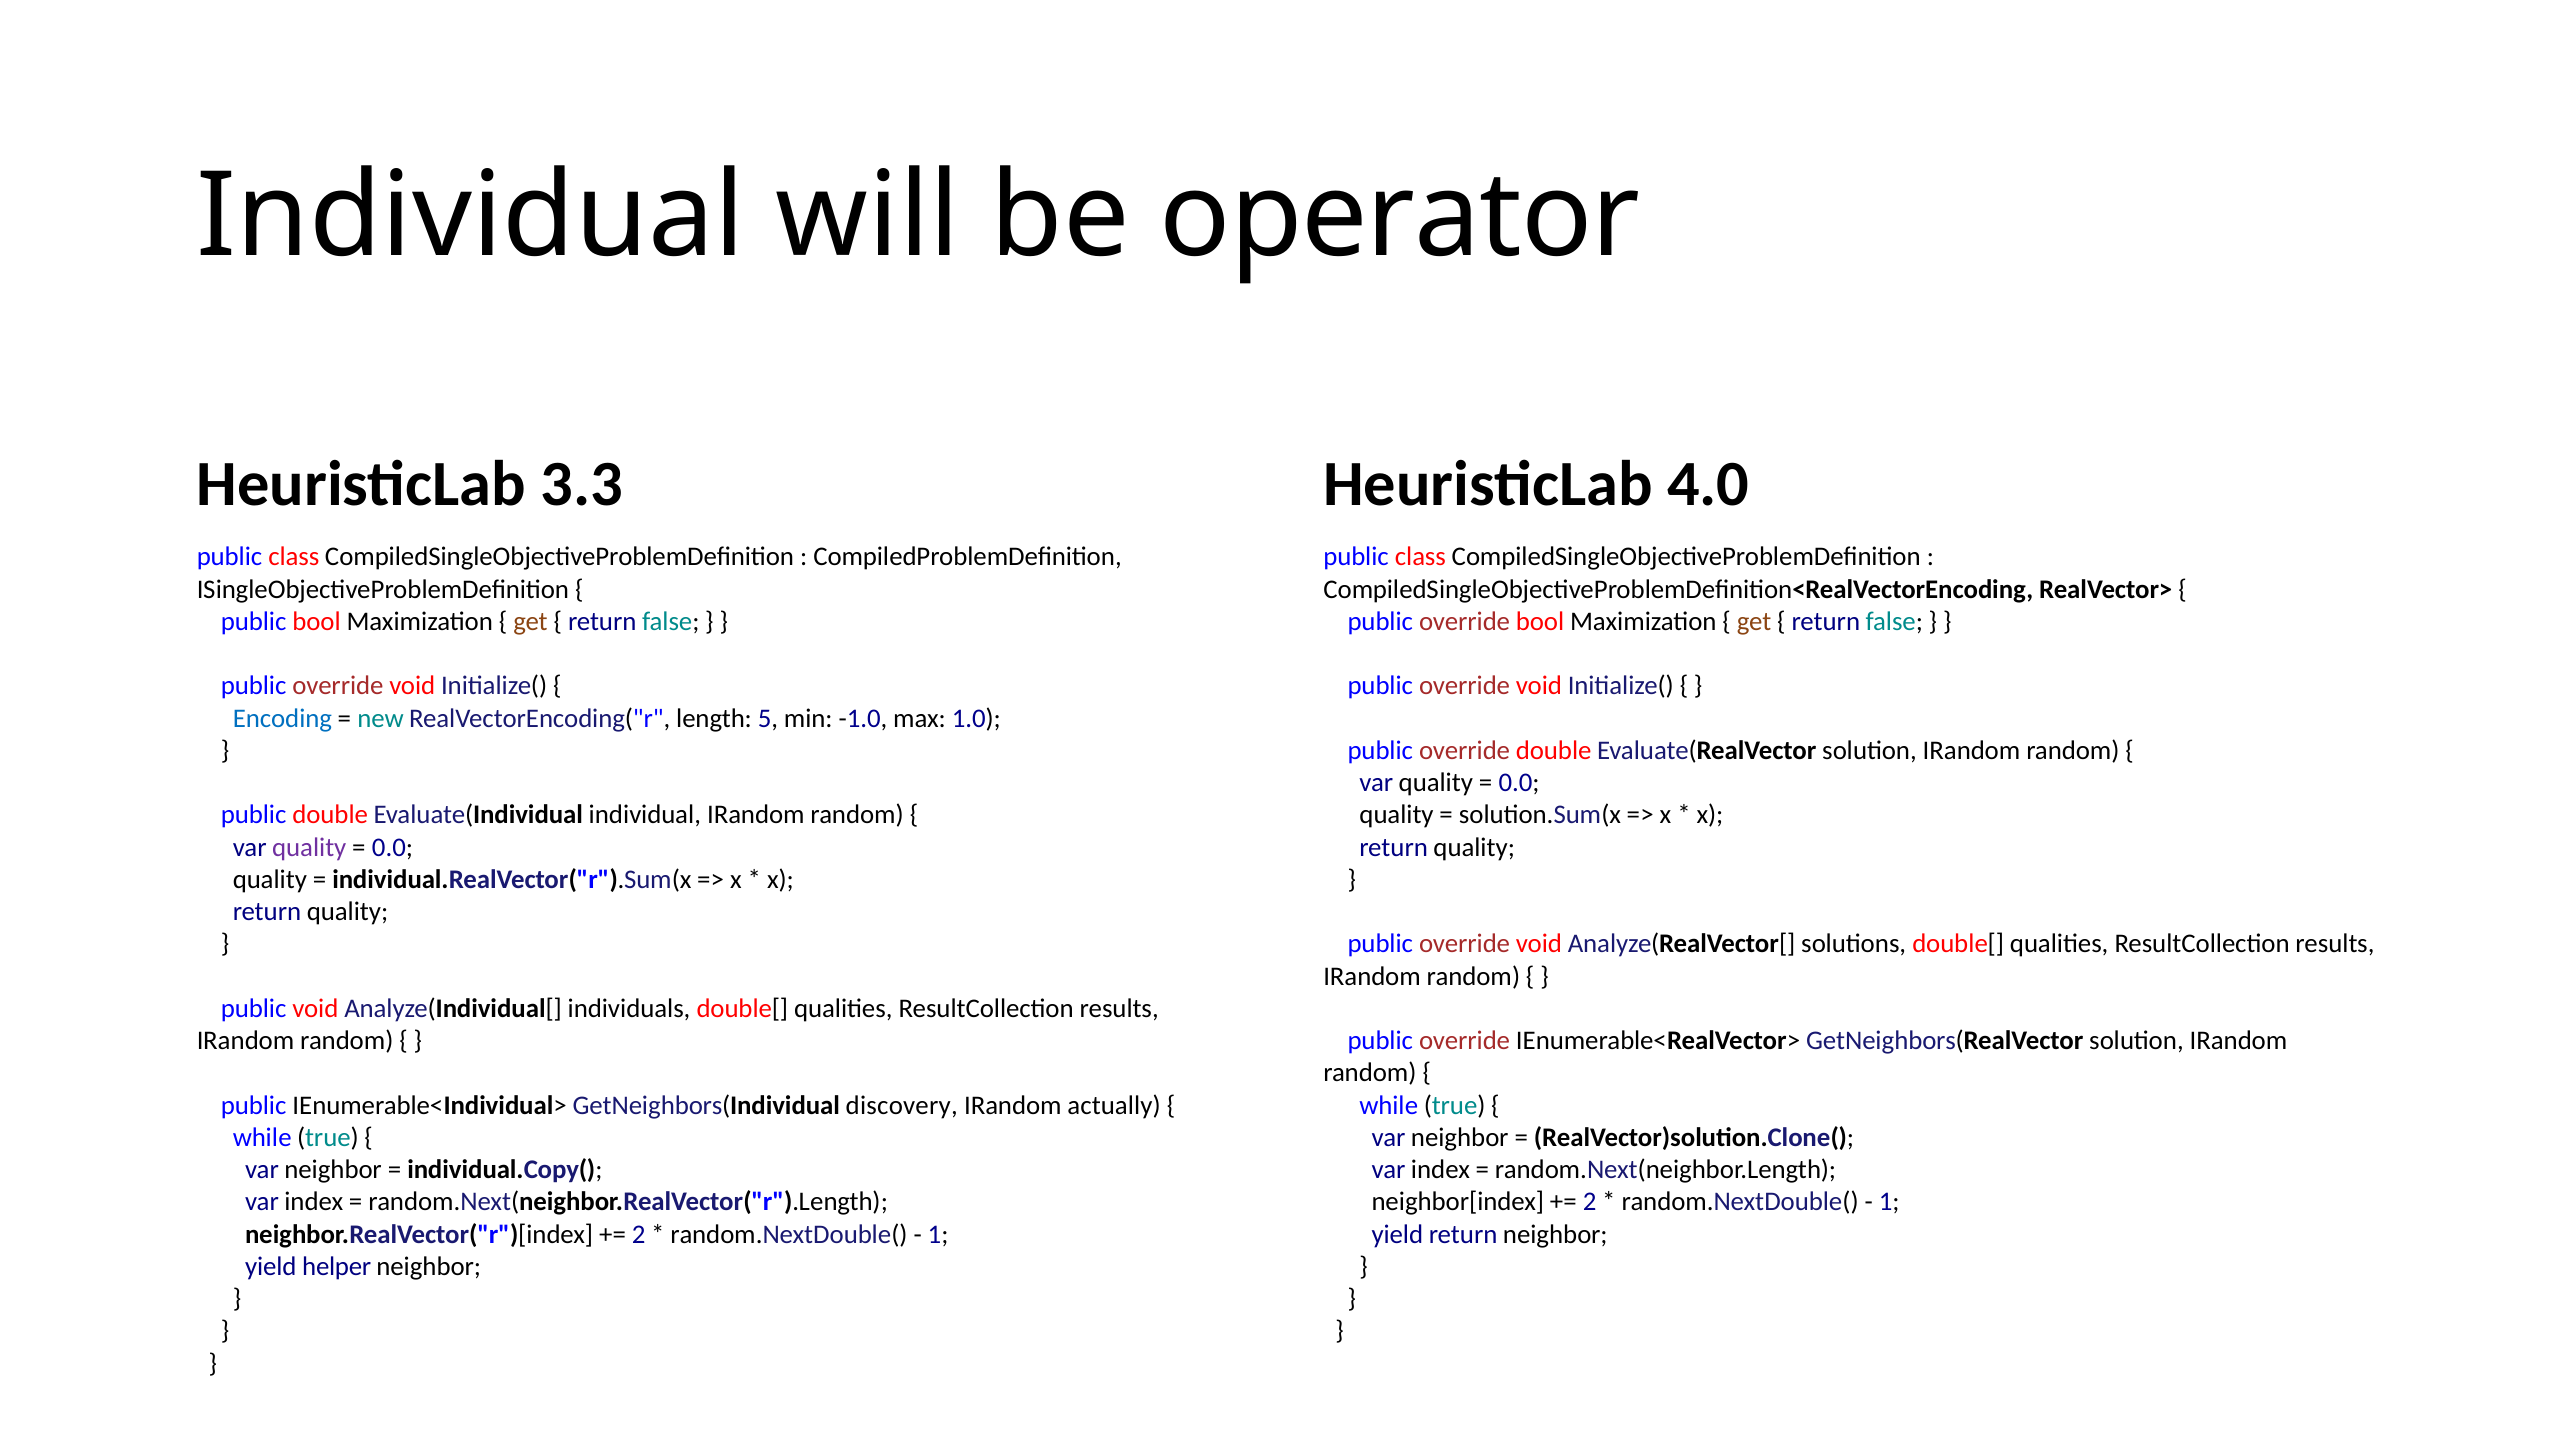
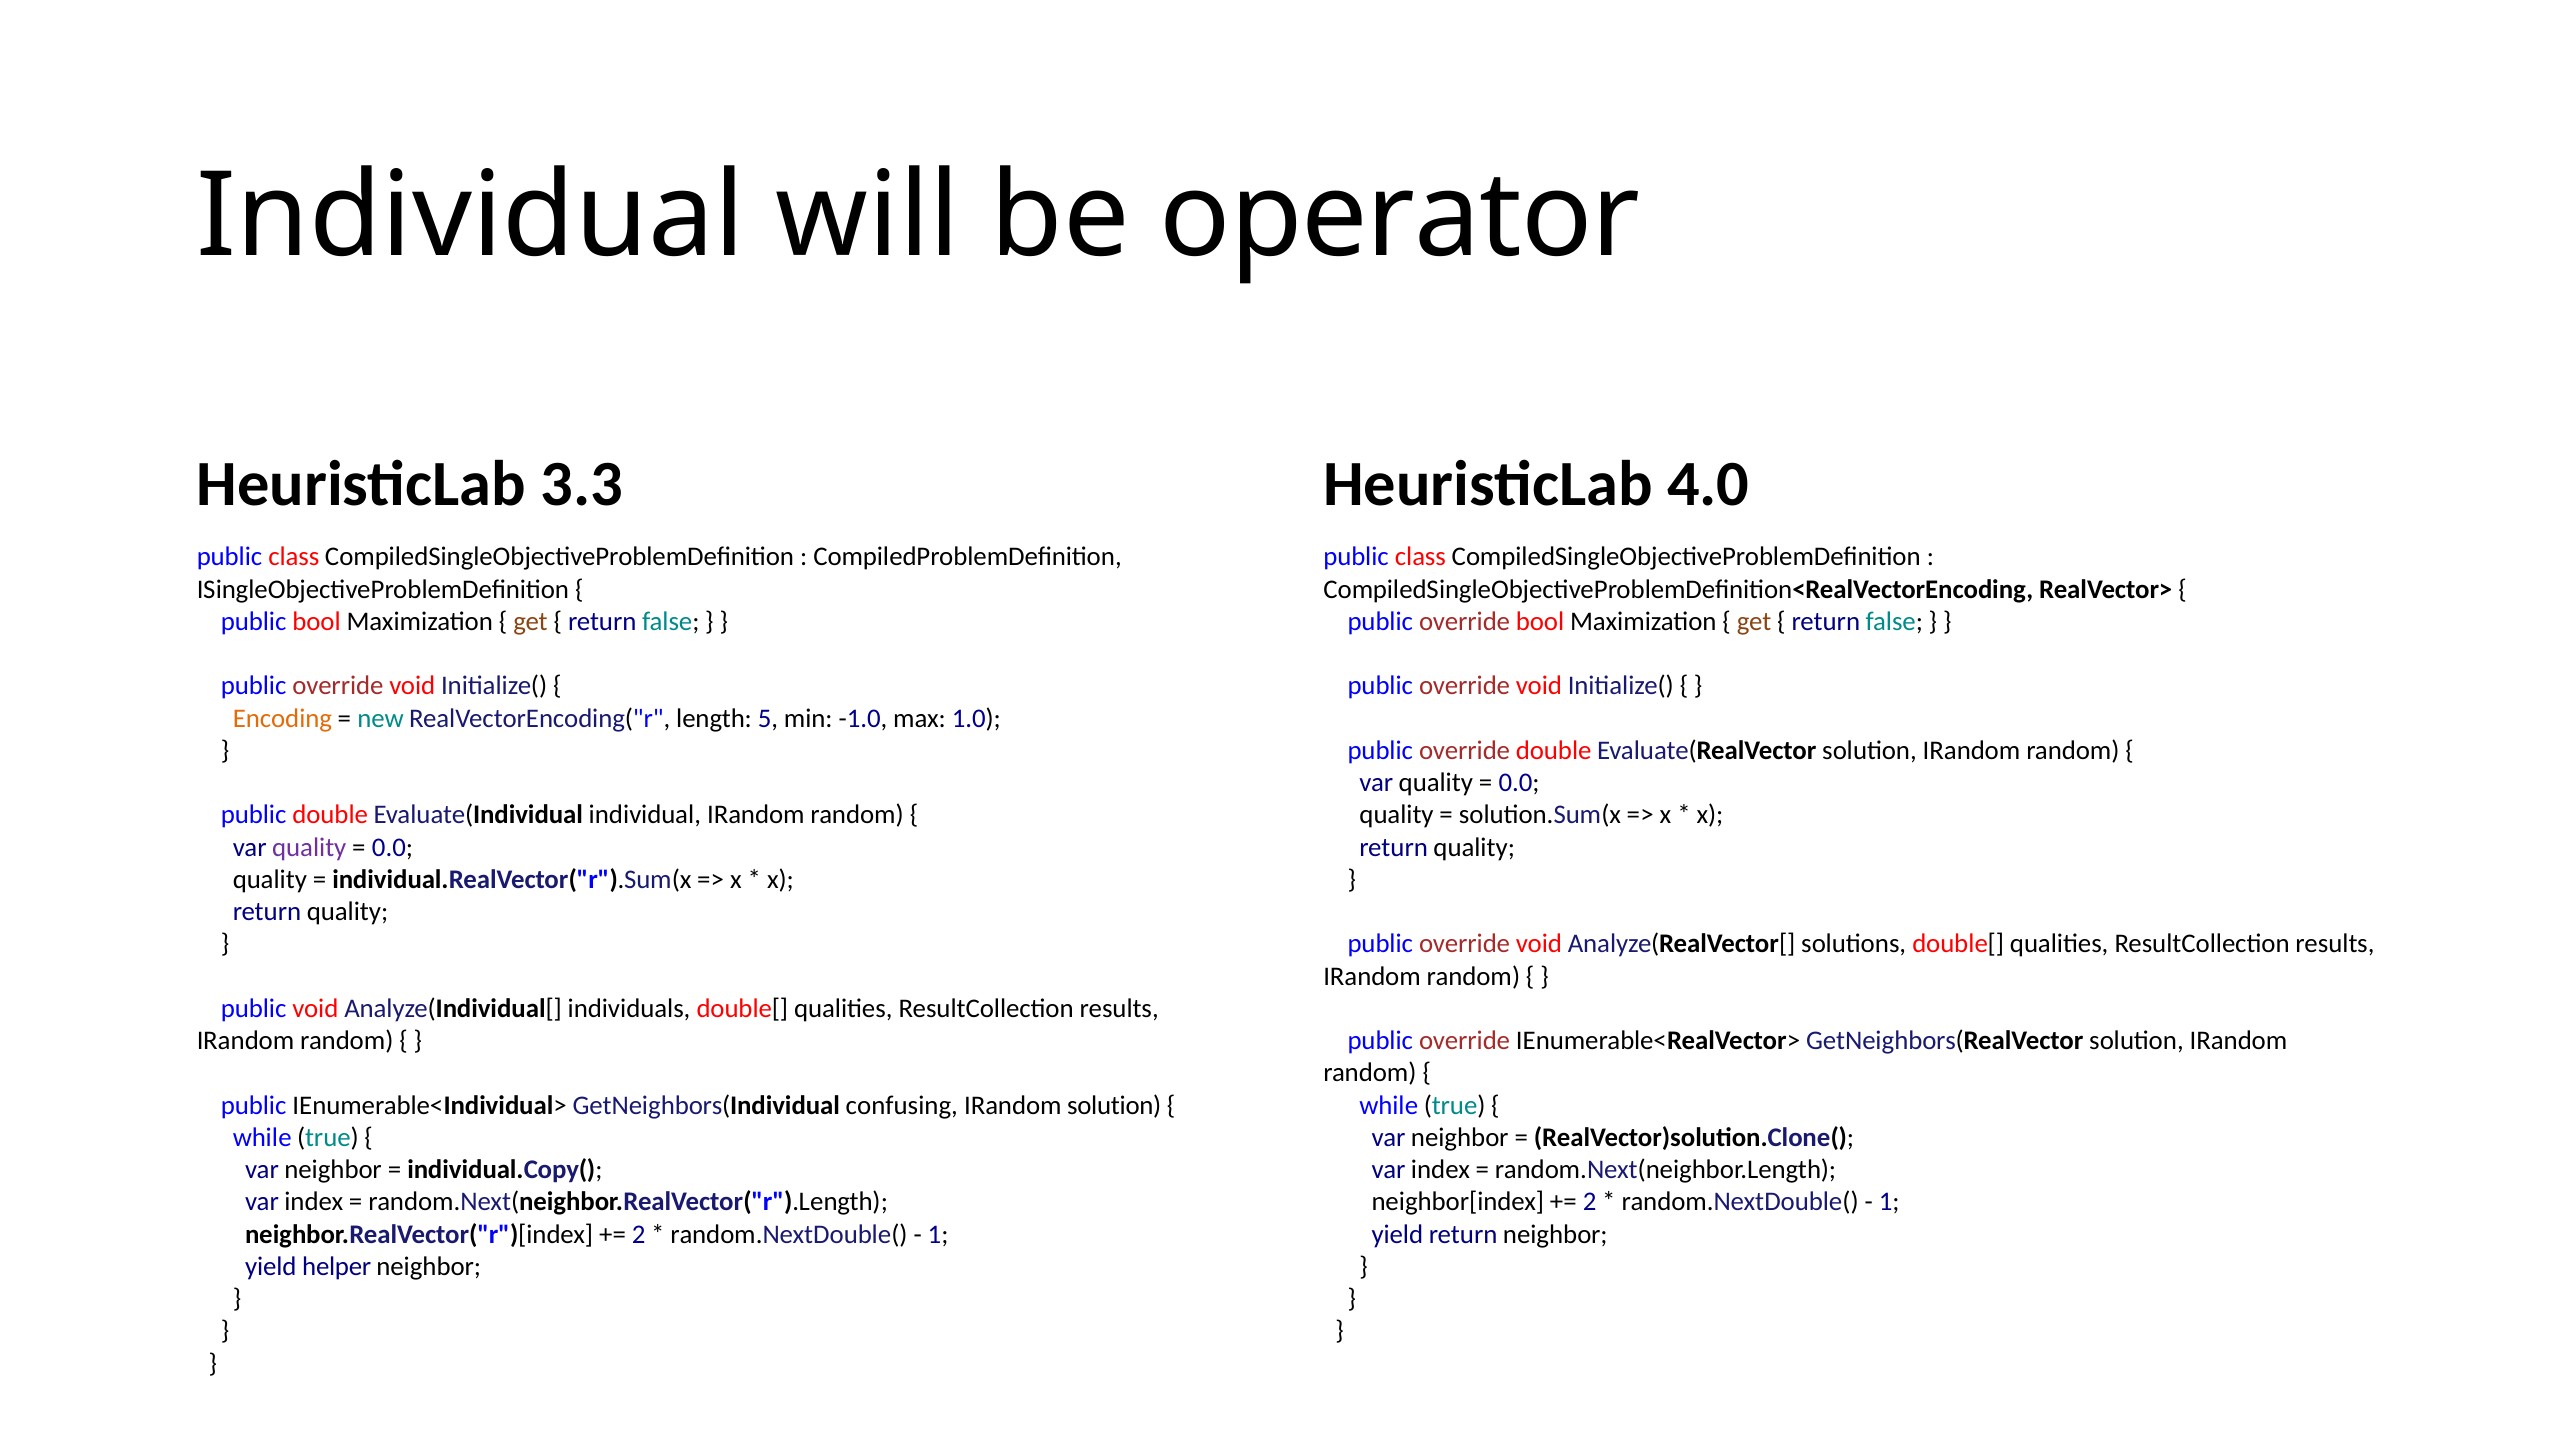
Encoding colour: blue -> orange
discovery: discovery -> confusing
IRandom actually: actually -> solution
